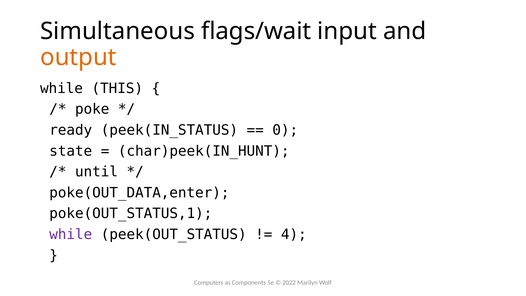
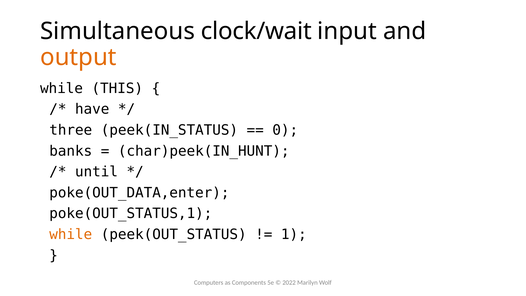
flags/wait: flags/wait -> clock/wait
poke: poke -> have
ready: ready -> three
state: state -> banks
while at (71, 234) colour: purple -> orange
4: 4 -> 1
